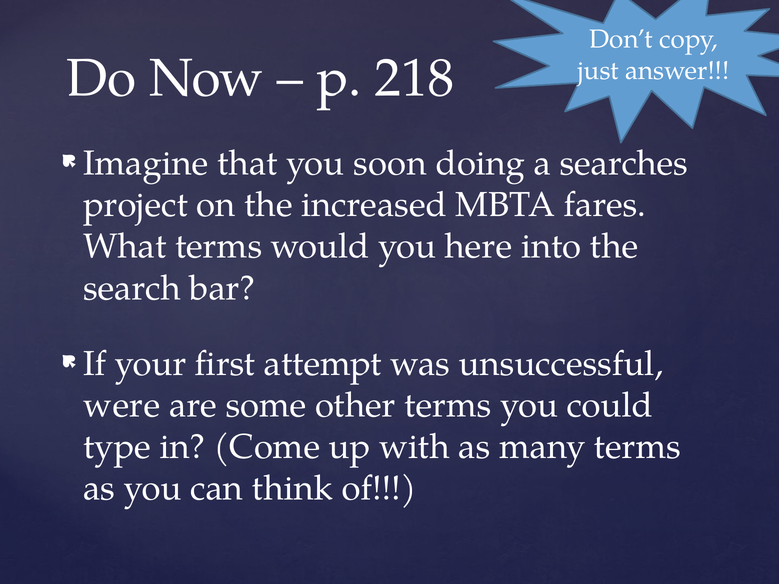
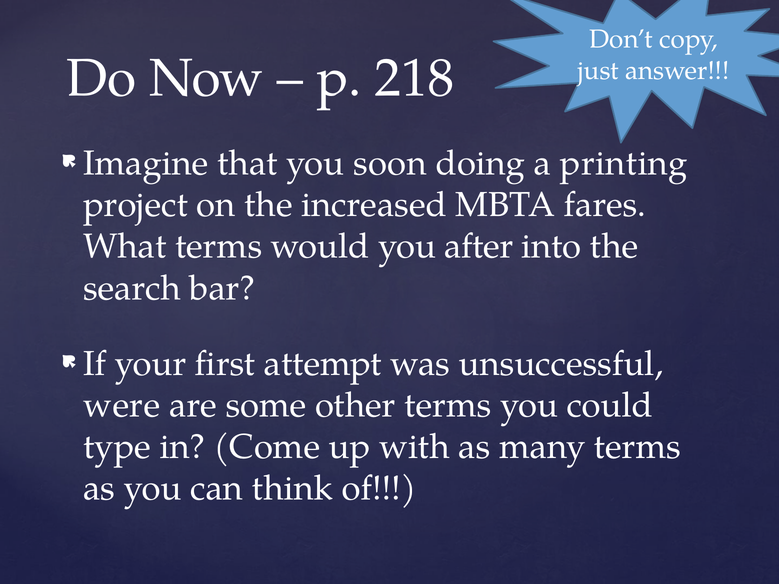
searches: searches -> printing
here: here -> after
